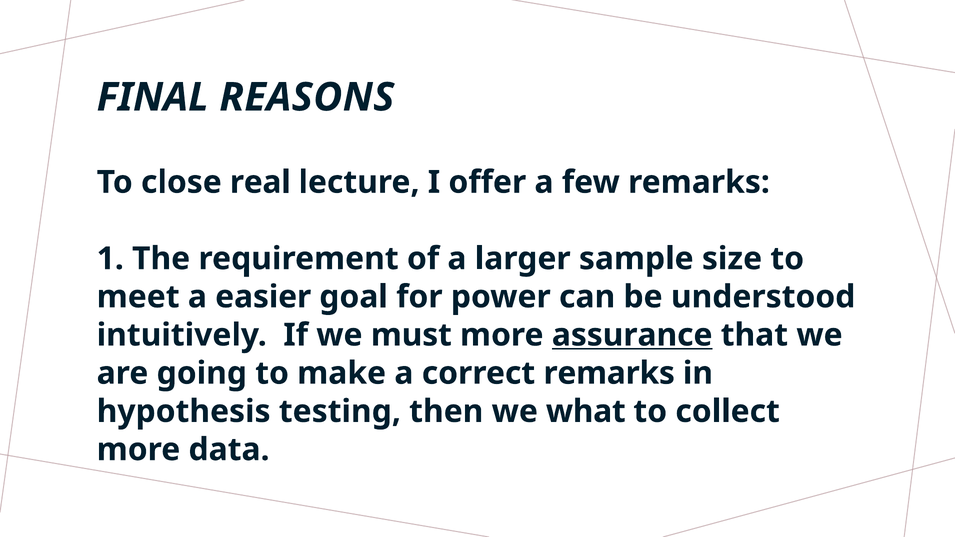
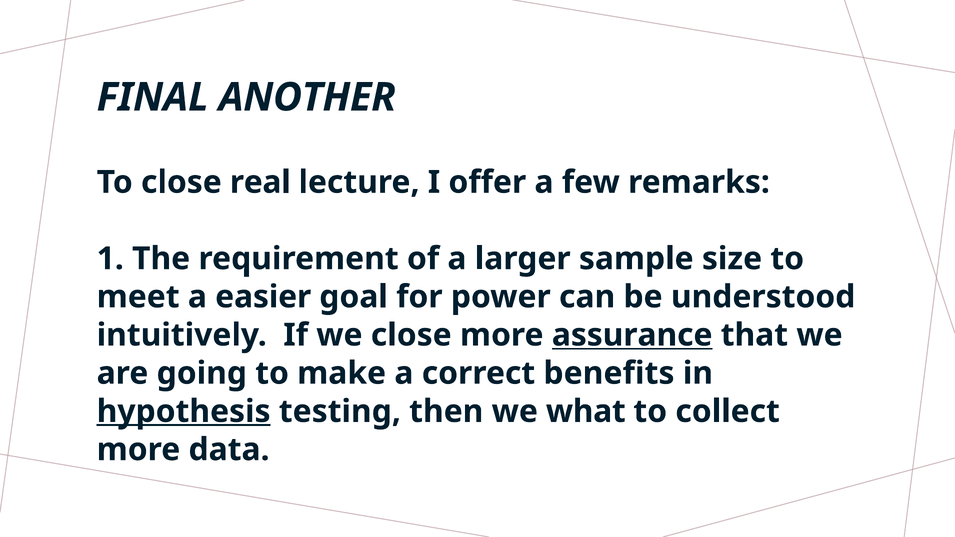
REASONS: REASONS -> ANOTHER
we must: must -> close
correct remarks: remarks -> benefits
hypothesis underline: none -> present
